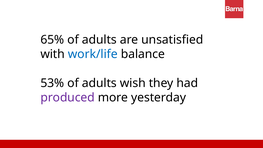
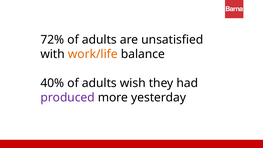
65%: 65% -> 72%
work/life colour: blue -> orange
53%: 53% -> 40%
